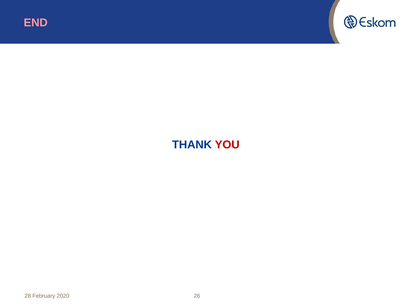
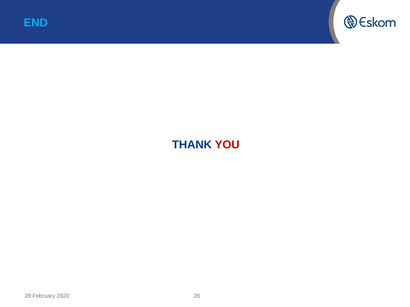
END colour: pink -> light blue
